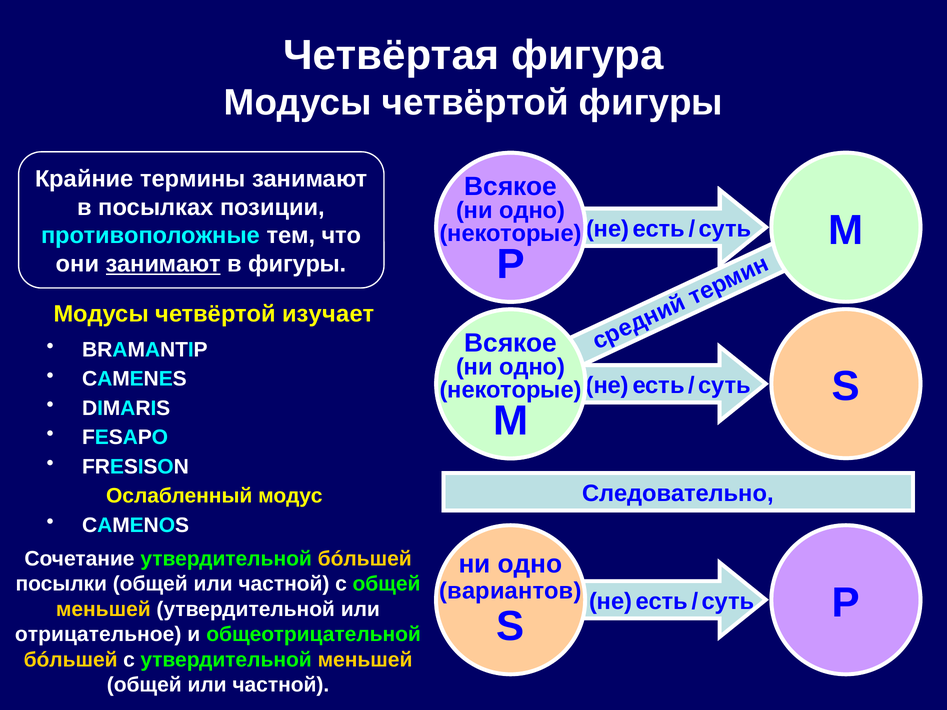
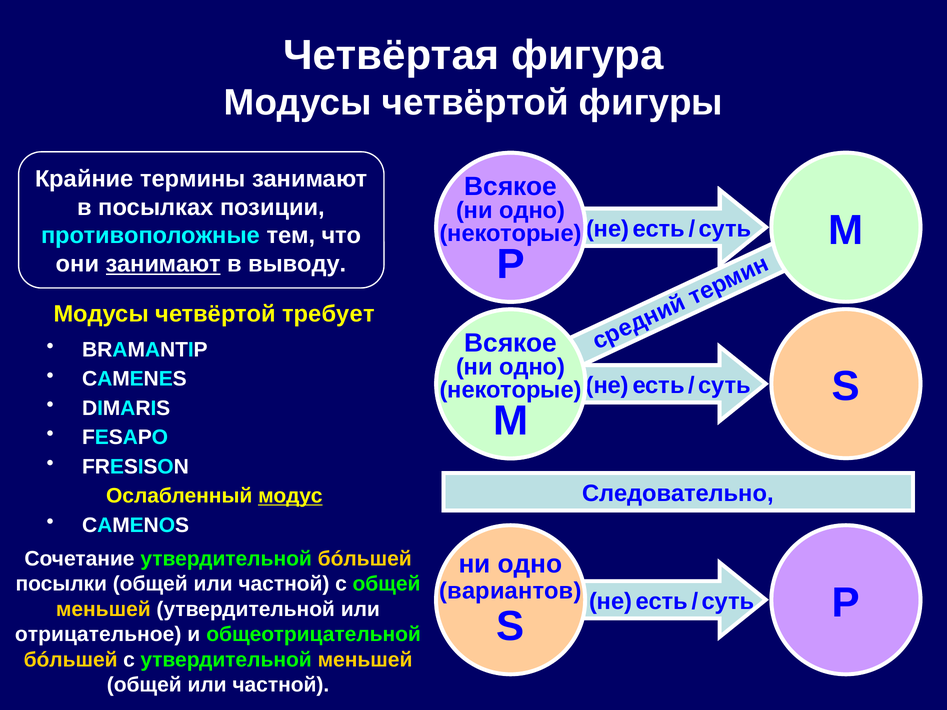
в фигуры: фигуры -> выводу
изучает: изучает -> требует
модус underline: none -> present
